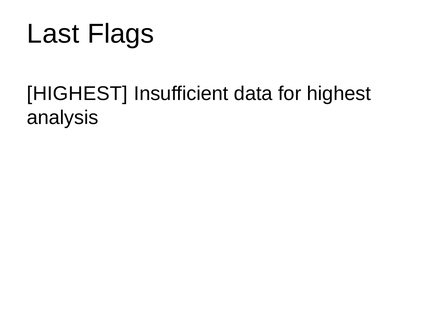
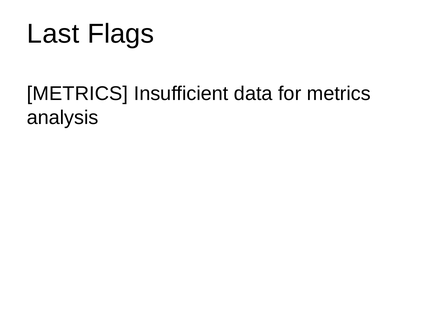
HIGHEST at (77, 94): HIGHEST -> METRICS
for highest: highest -> metrics
